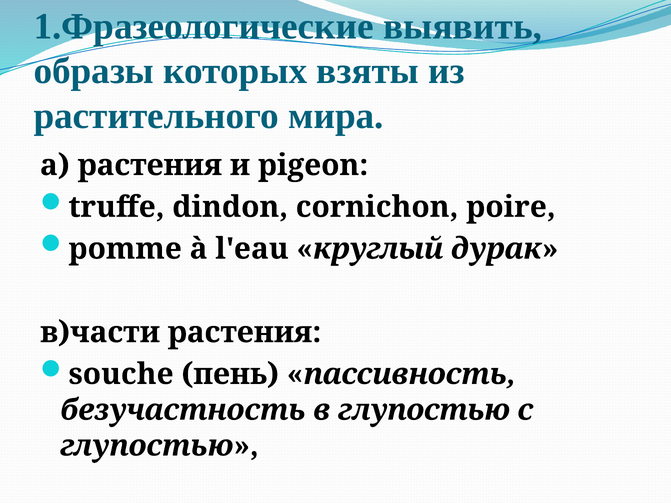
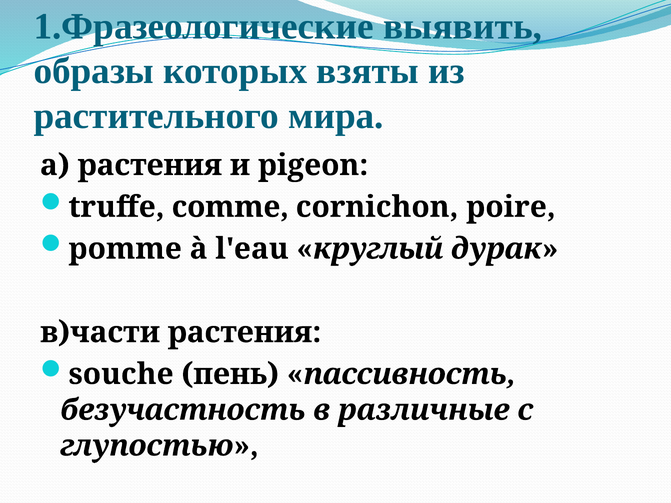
dindon: dindon -> comme
в глупостью: глупостью -> различные
